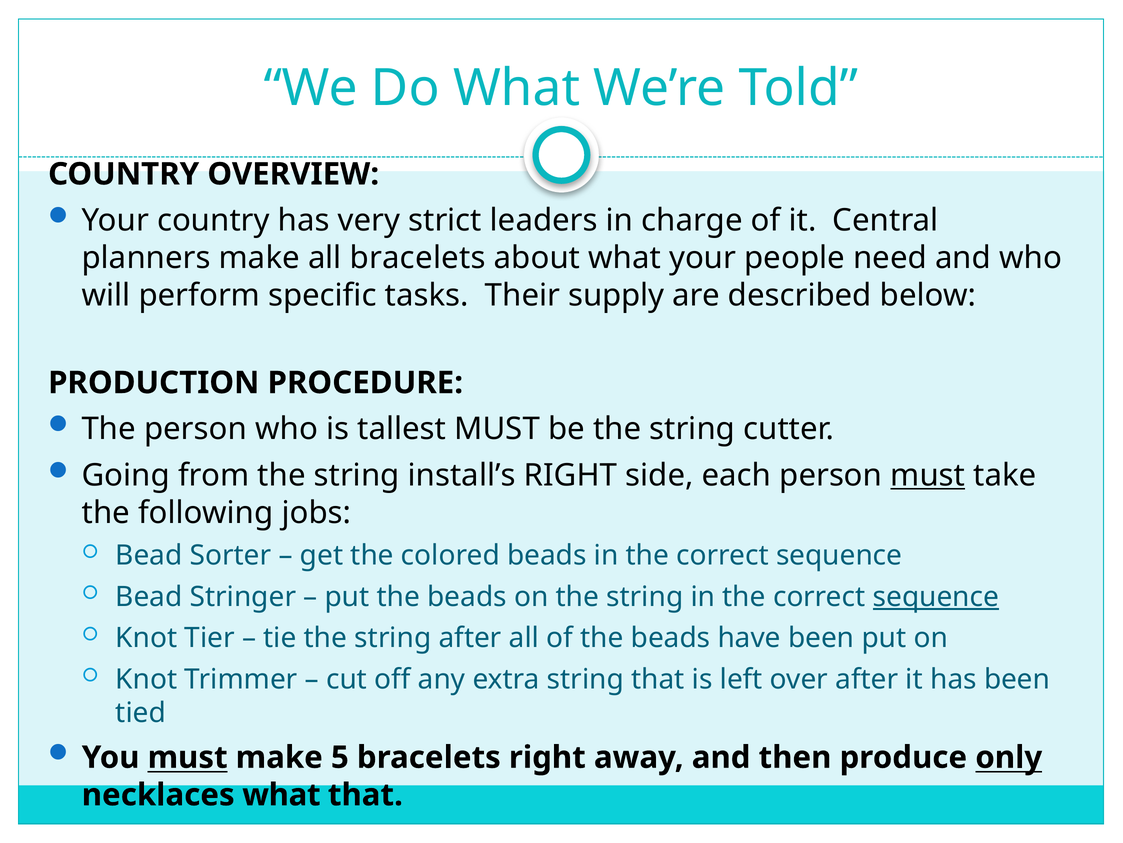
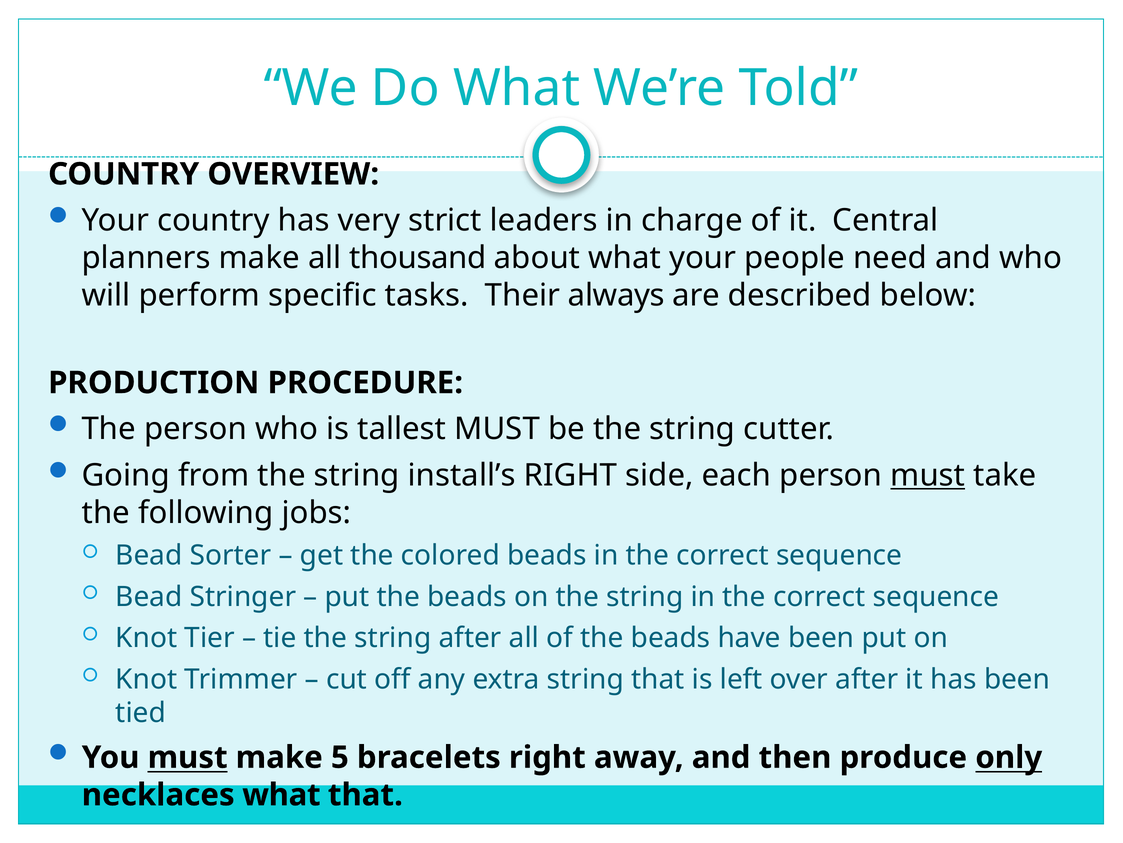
all bracelets: bracelets -> thousand
supply: supply -> always
sequence at (936, 596) underline: present -> none
